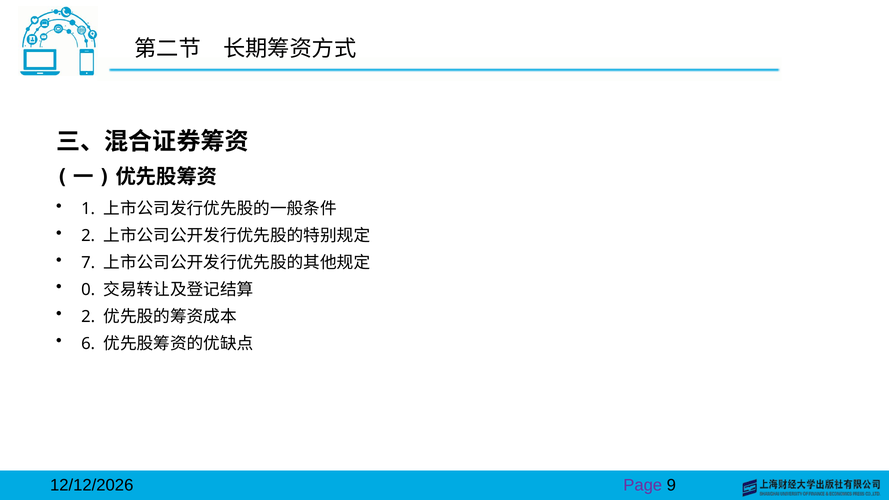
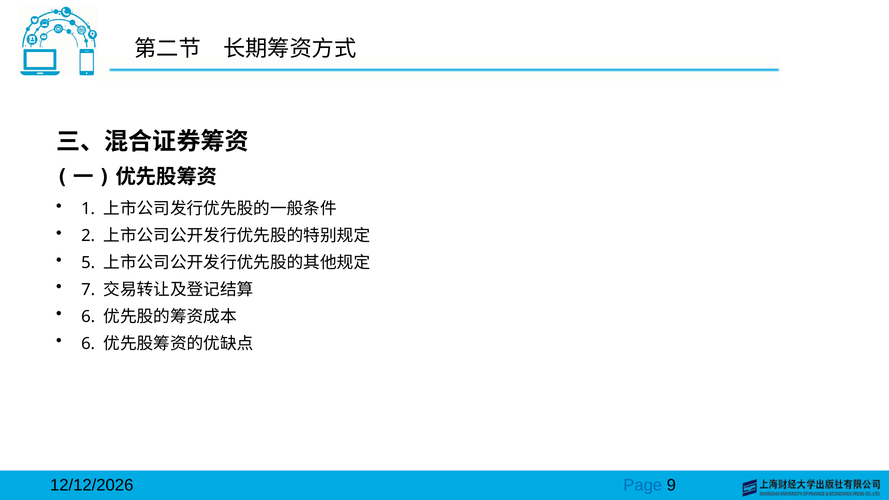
7: 7 -> 5
0: 0 -> 7
2 at (88, 317): 2 -> 6
Page colour: purple -> blue
